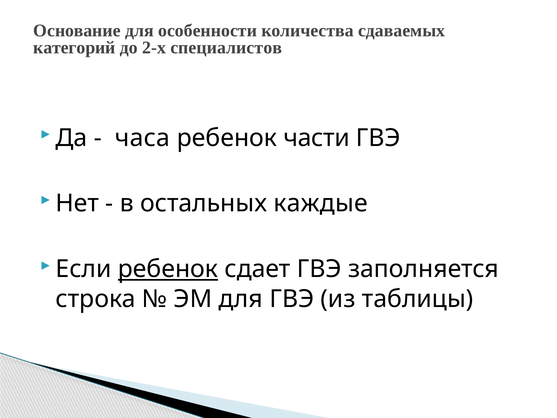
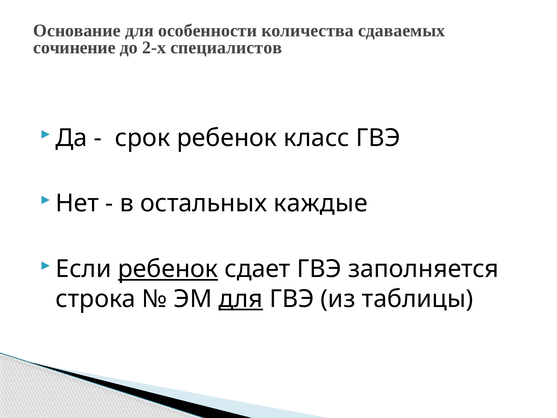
категорий: категорий -> сочинение
часа: часа -> срок
части: части -> класс
для at (241, 299) underline: none -> present
